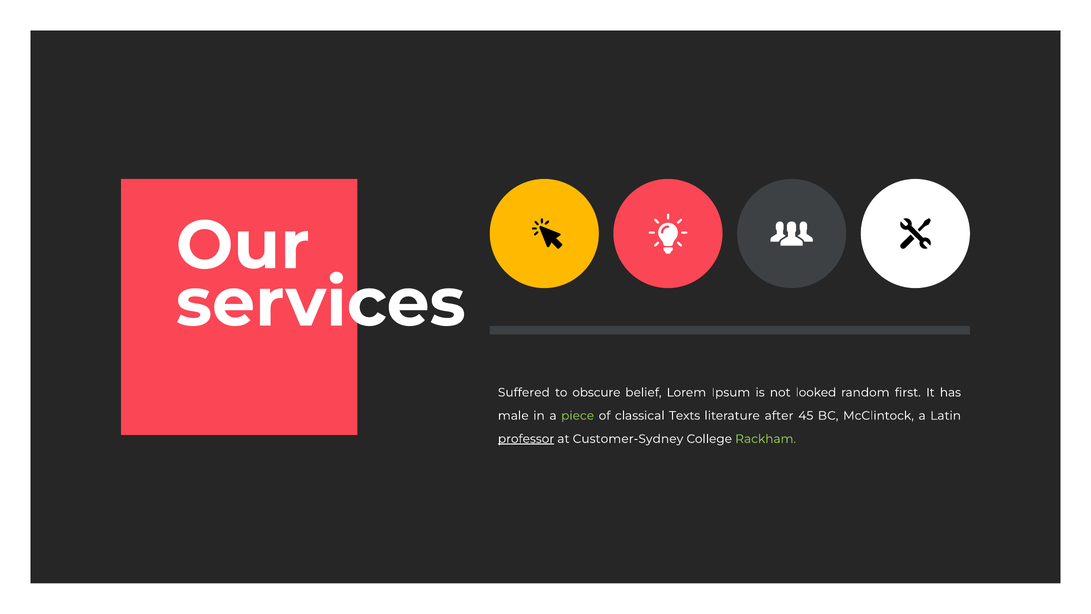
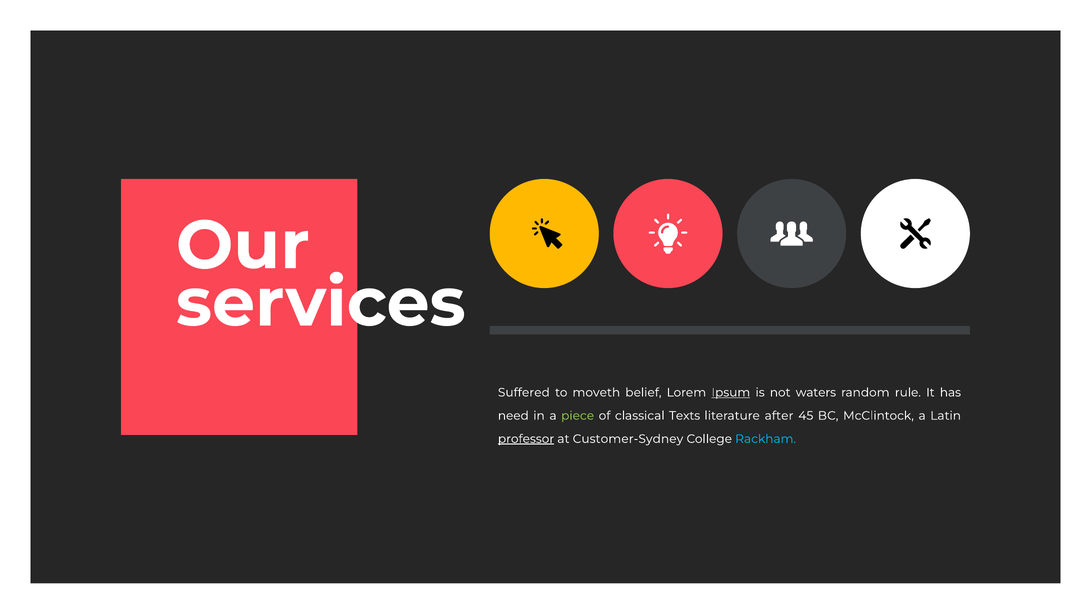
obscure: obscure -> moveth
Ipsum underline: none -> present
looked: looked -> waters
first: first -> rule
male: male -> need
Rackham colour: light green -> light blue
